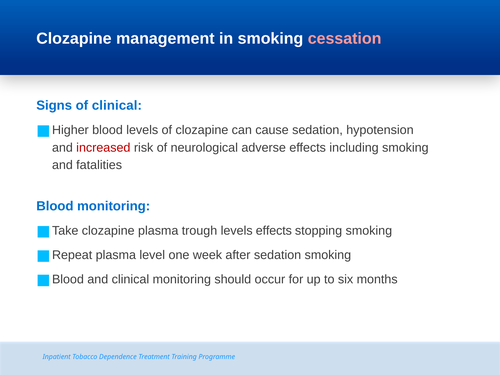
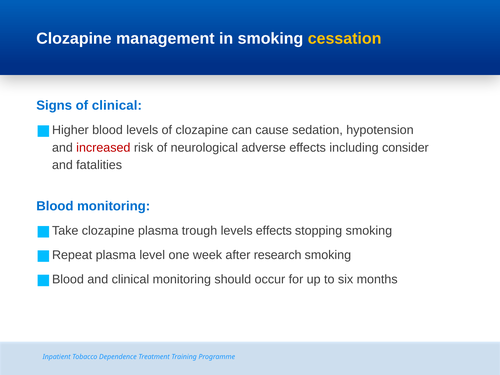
cessation colour: pink -> yellow
including smoking: smoking -> consider
after sedation: sedation -> research
